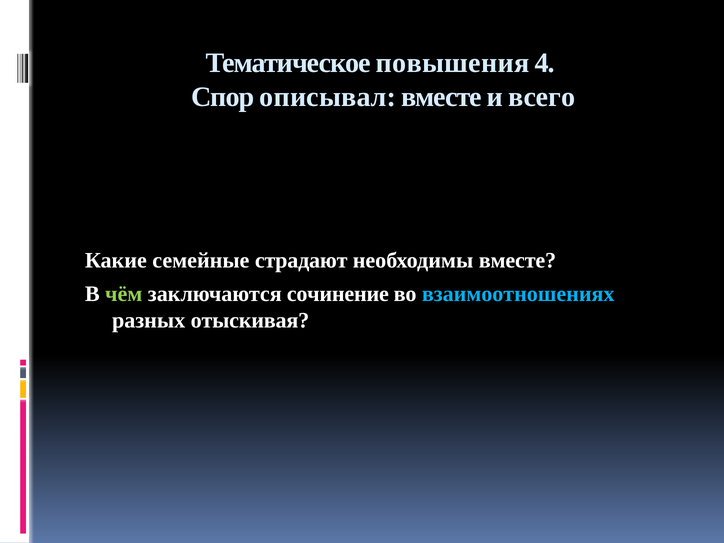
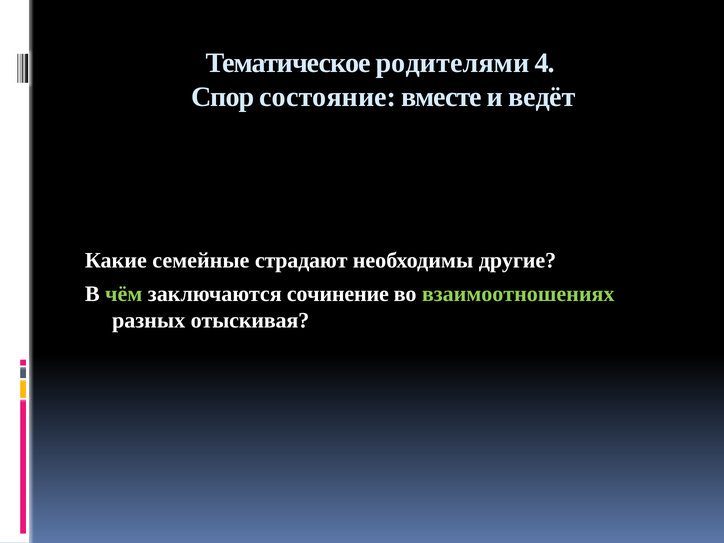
повышения: повышения -> родителями
описывал: описывал -> состояние
всего: всего -> ведёт
необходимы вместе: вместе -> другие
взаимоотношениях colour: light blue -> light green
